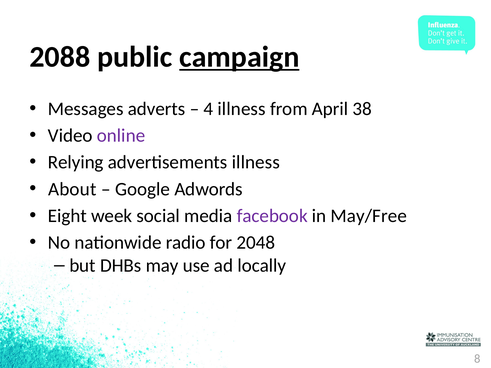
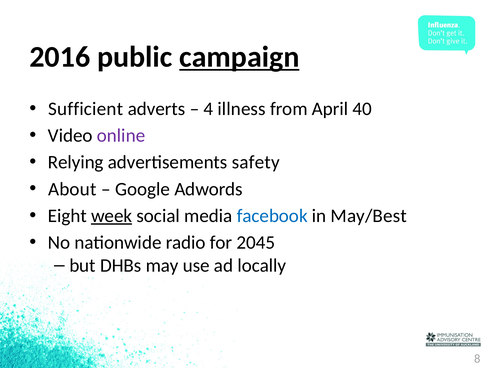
2088: 2088 -> 2016
Messages: Messages -> Sufficient
38: 38 -> 40
advertisements illness: illness -> safety
week underline: none -> present
facebook colour: purple -> blue
May/Free: May/Free -> May/Best
2048: 2048 -> 2045
